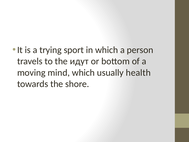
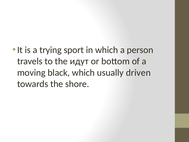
mind: mind -> black
health: health -> driven
